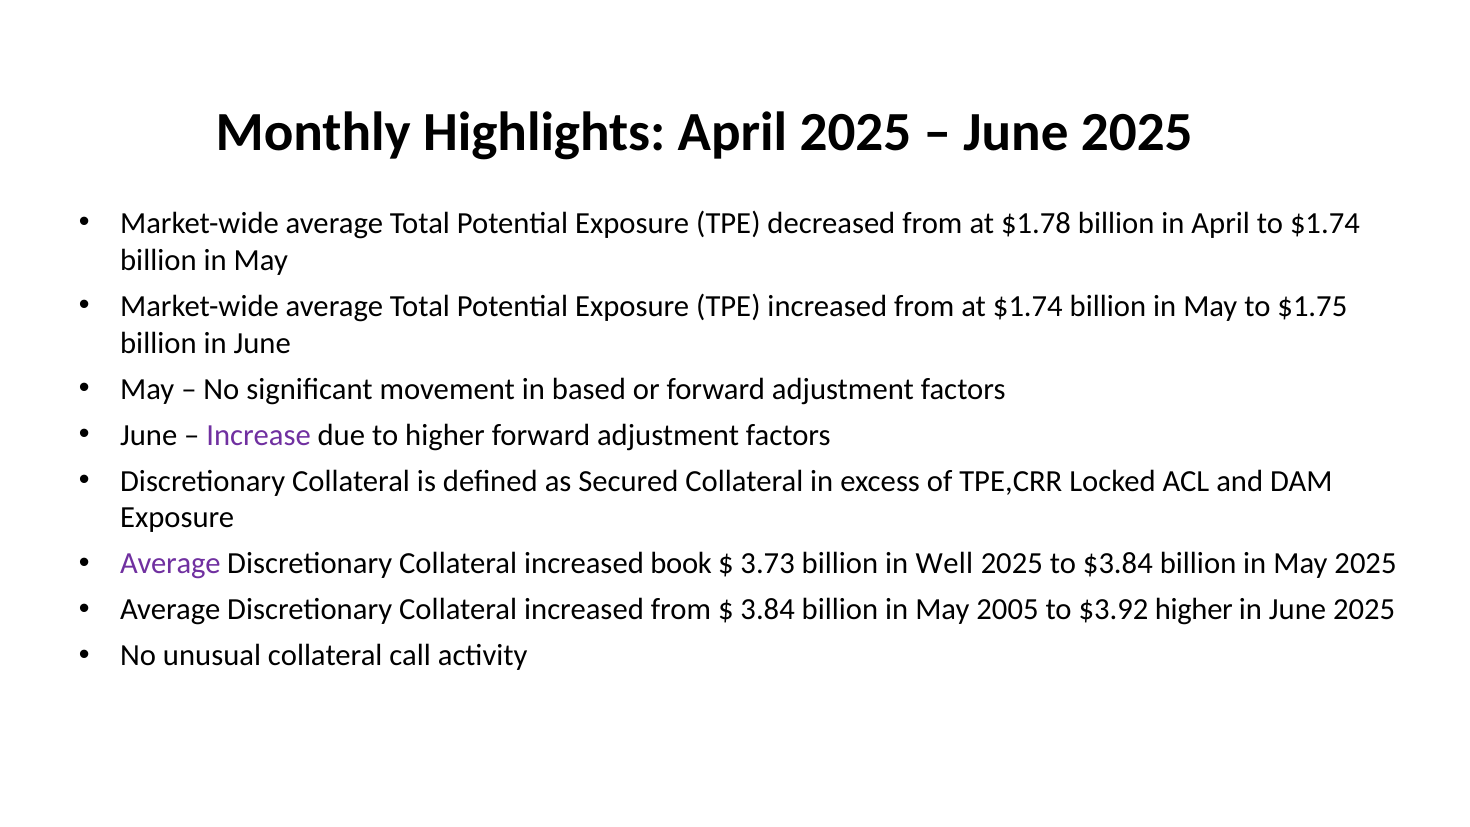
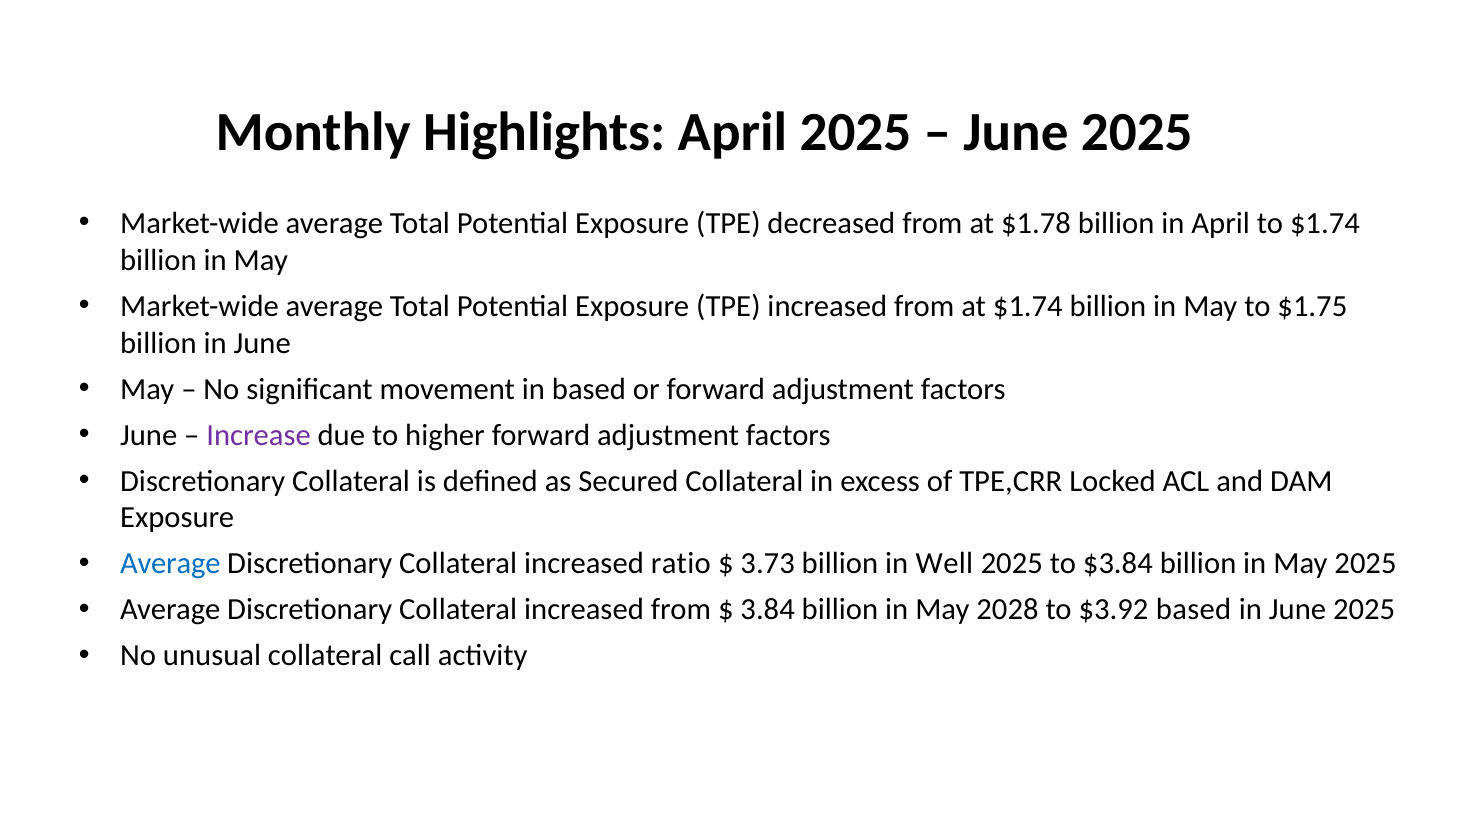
Average at (170, 564) colour: purple -> blue
book: book -> ratio
2005: 2005 -> 2028
$3.92 higher: higher -> based
